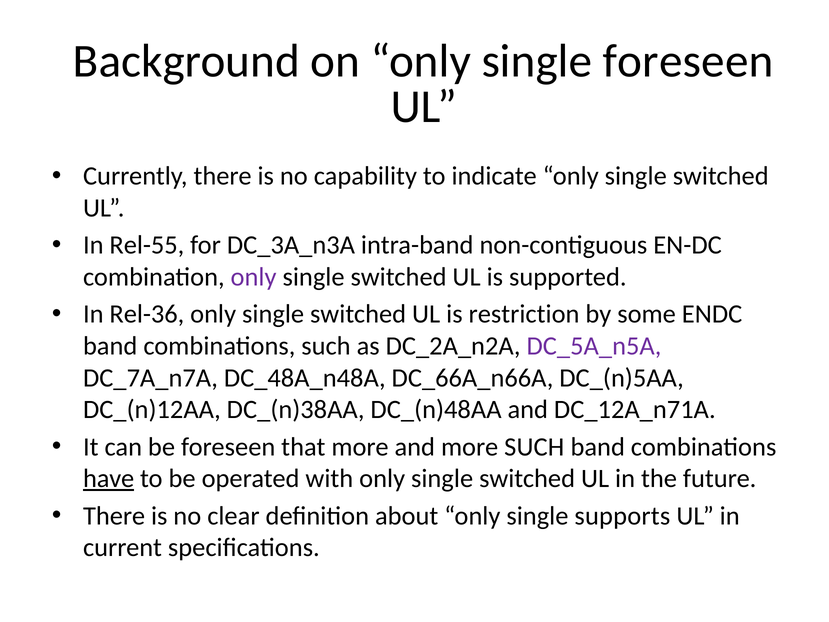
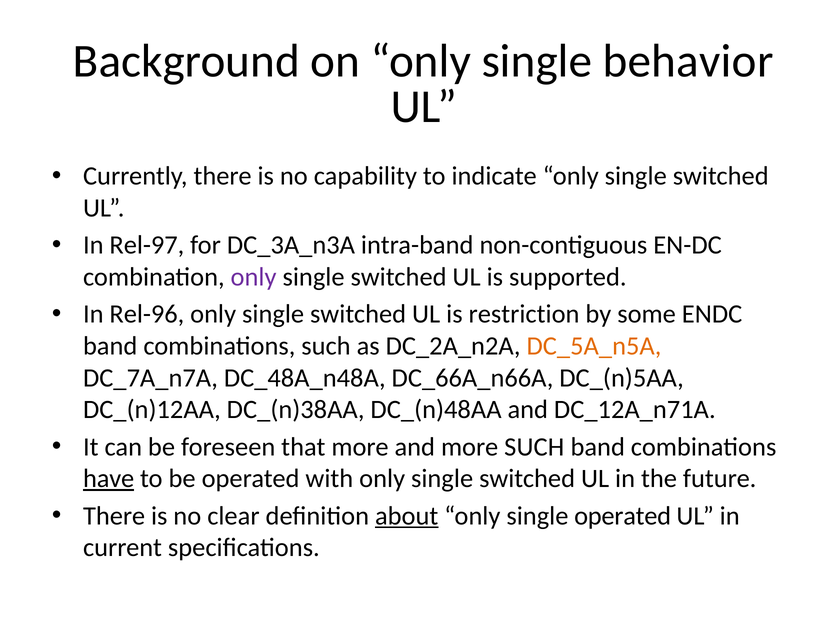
single foreseen: foreseen -> behavior
Rel-55: Rel-55 -> Rel-97
Rel-36: Rel-36 -> Rel-96
DC_5A_n5A colour: purple -> orange
about underline: none -> present
single supports: supports -> operated
